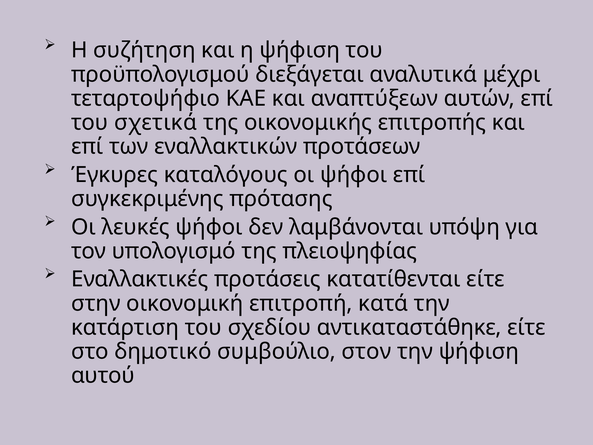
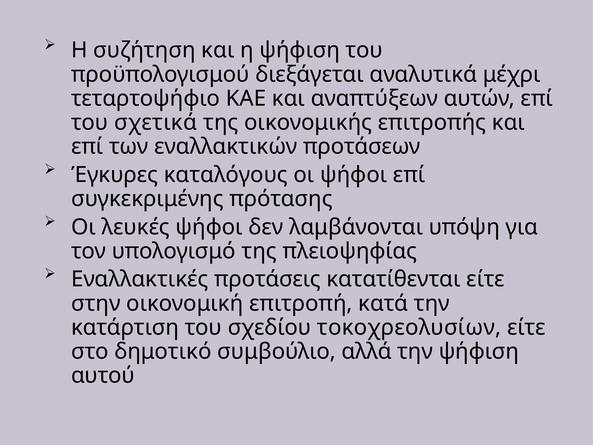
αντικαταστάθηκε: αντικαταστάθηκε -> τοκοχρεολυσίων
στον: στον -> αλλά
